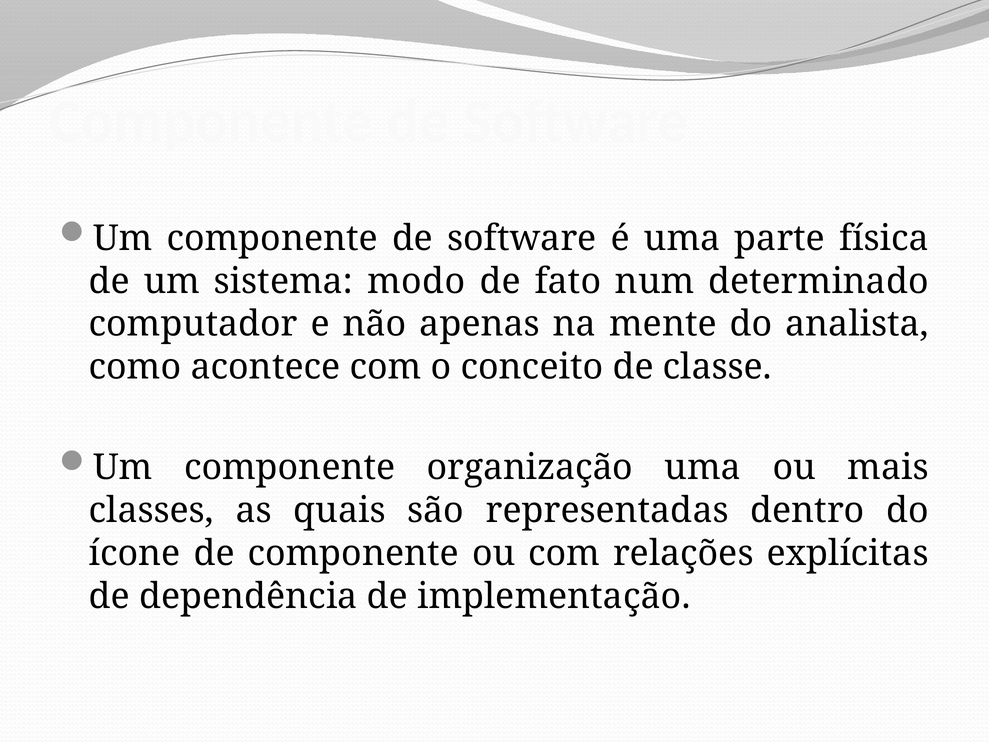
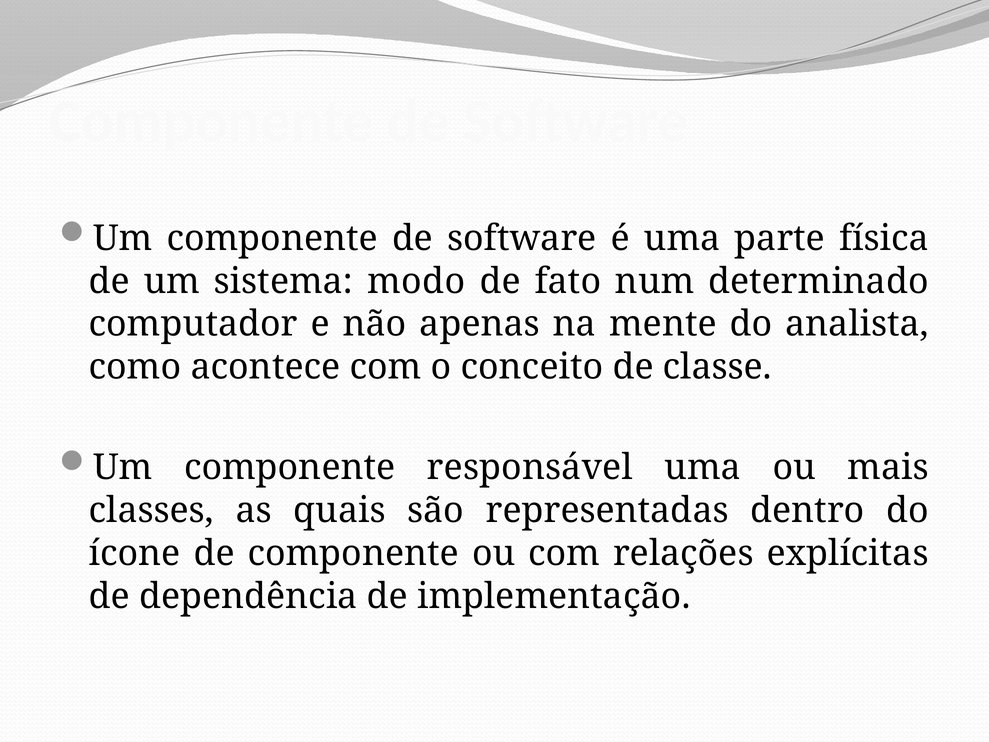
organização: organização -> responsável
